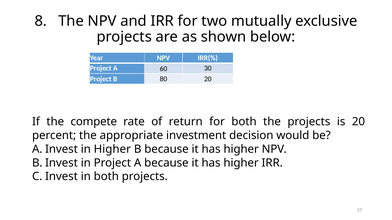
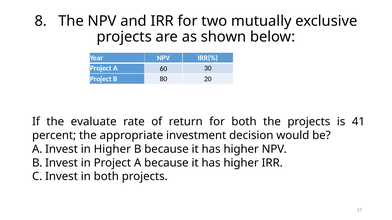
compete: compete -> evaluate
is 20: 20 -> 41
